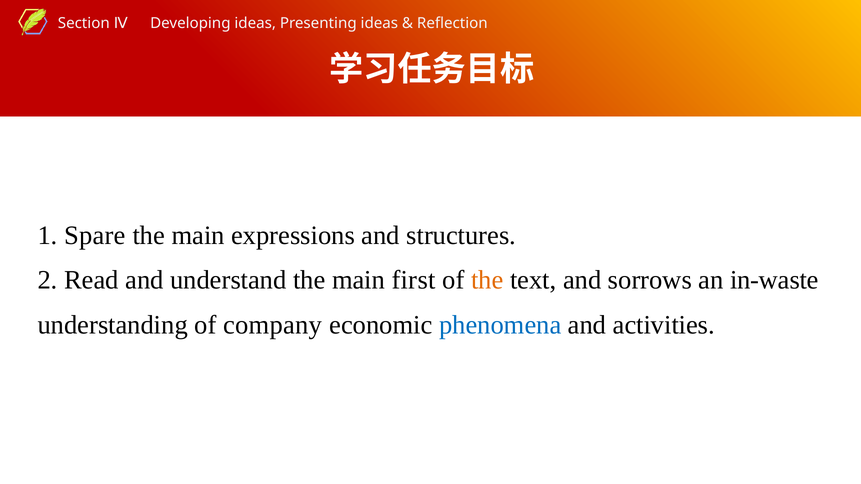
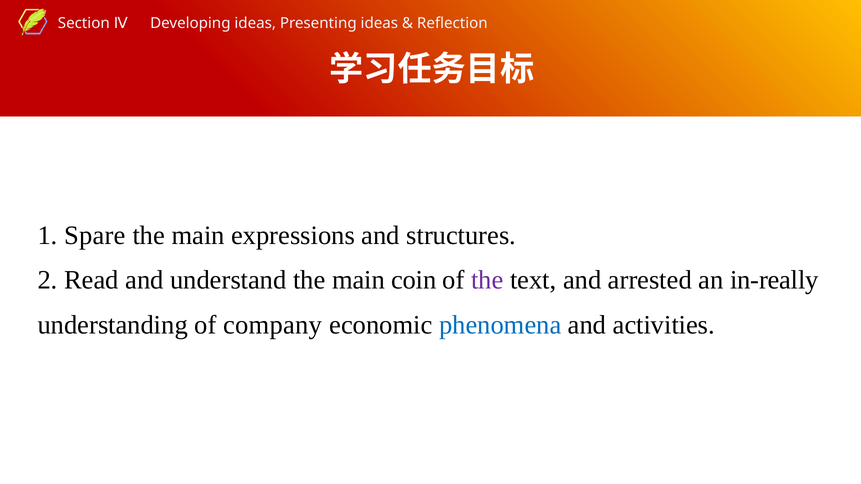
first: first -> coin
the at (487, 280) colour: orange -> purple
sorrows: sorrows -> arrested
in-waste: in-waste -> in-really
